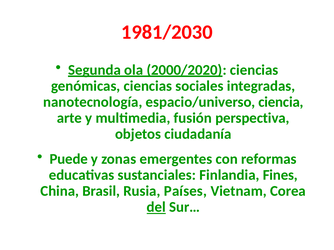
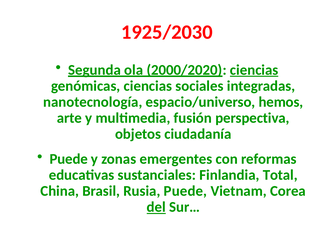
1981/2030: 1981/2030 -> 1925/2030
ciencias at (254, 70) underline: none -> present
ciencia: ciencia -> hemos
Fines: Fines -> Total
Rusia Países: Países -> Puede
